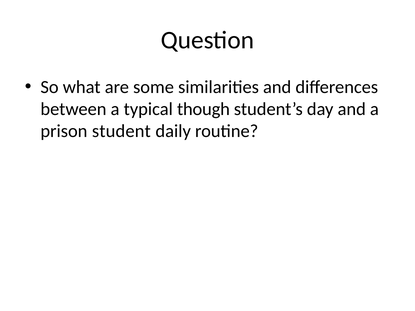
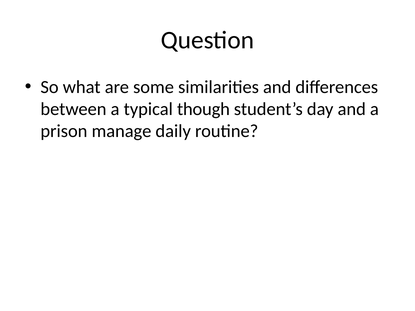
student: student -> manage
